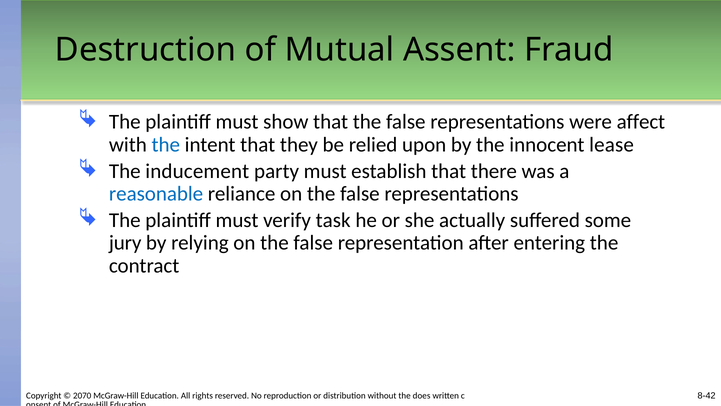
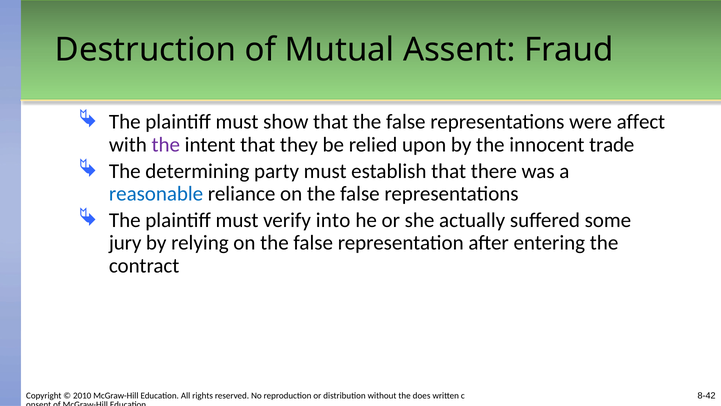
the at (166, 145) colour: blue -> purple
lease: lease -> trade
inducement: inducement -> determining
task: task -> into
2070: 2070 -> 2010
